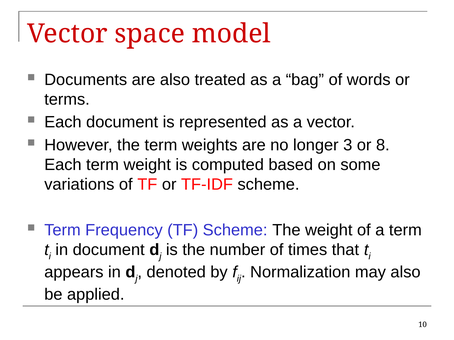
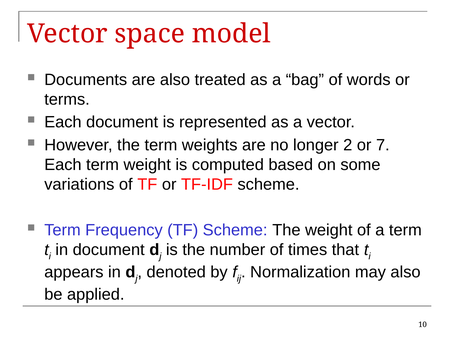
3: 3 -> 2
8: 8 -> 7
